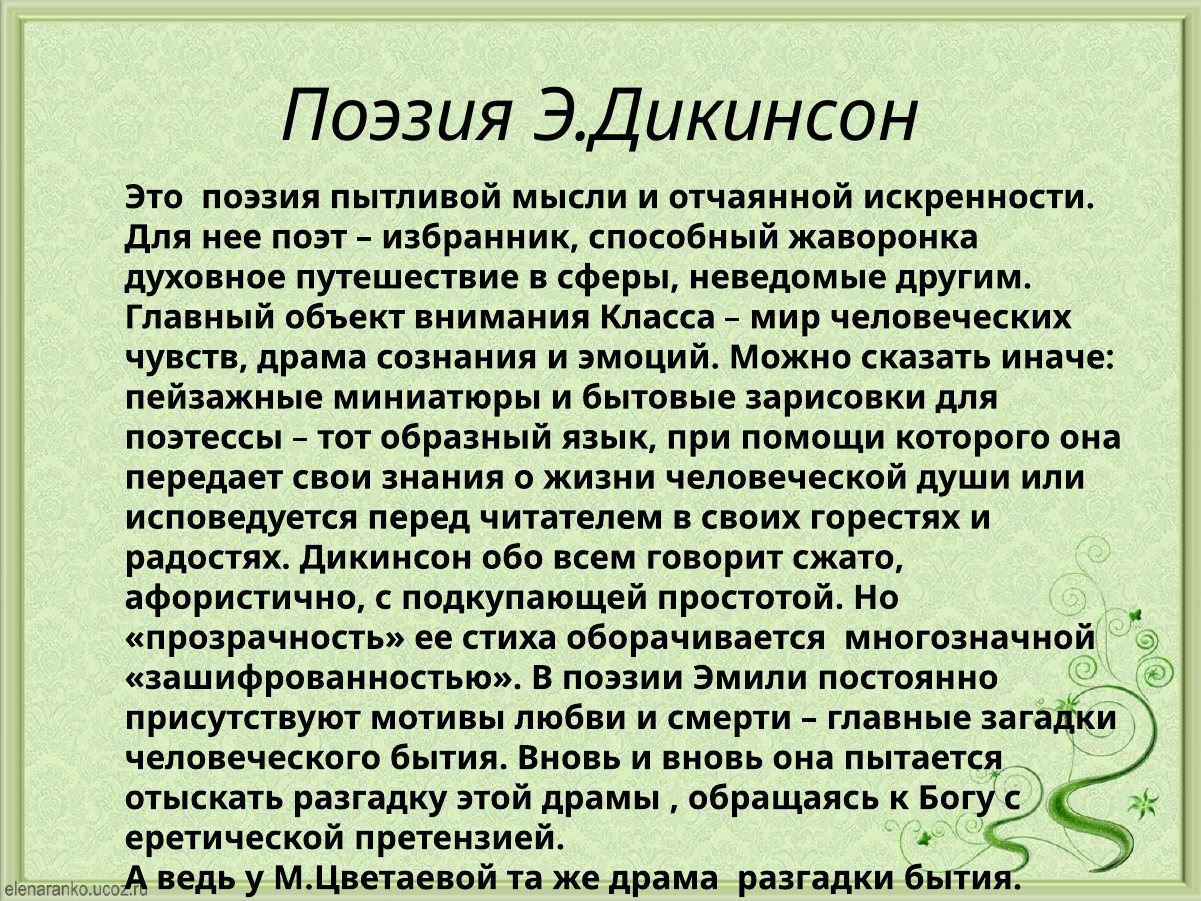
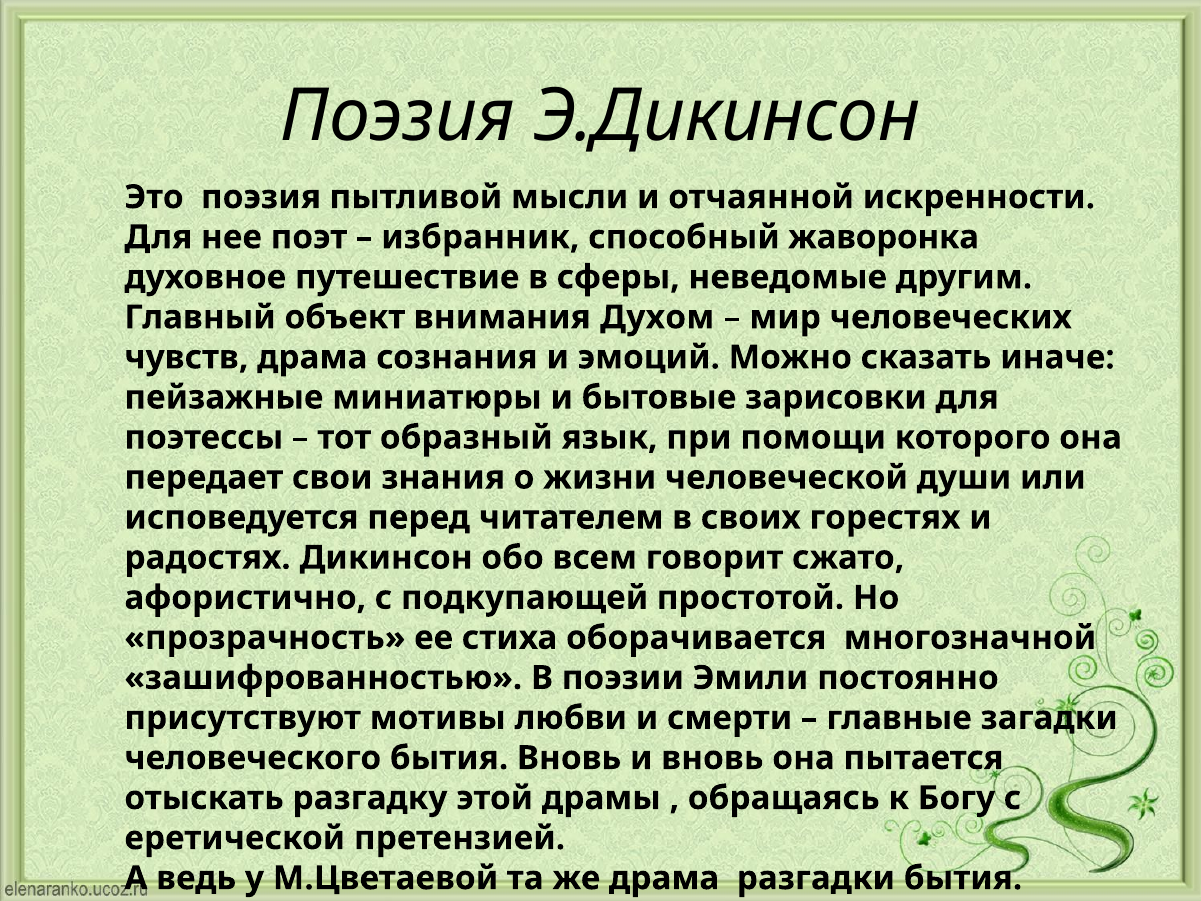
Класса: Класса -> Духом
